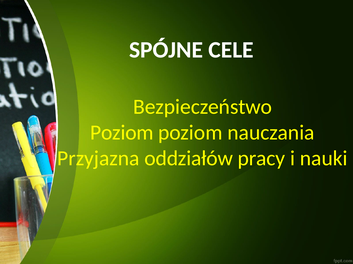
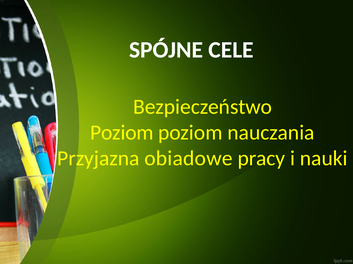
oddziałów: oddziałów -> obiadowe
